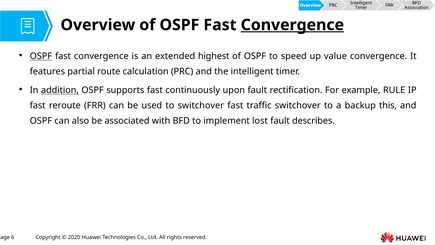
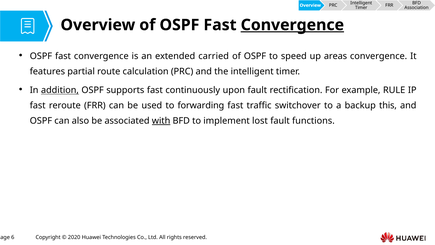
OSPF at (41, 56) underline: present -> none
highest: highest -> carried
value: value -> areas
to switchover: switchover -> forwarding
with underline: none -> present
describes: describes -> functions
